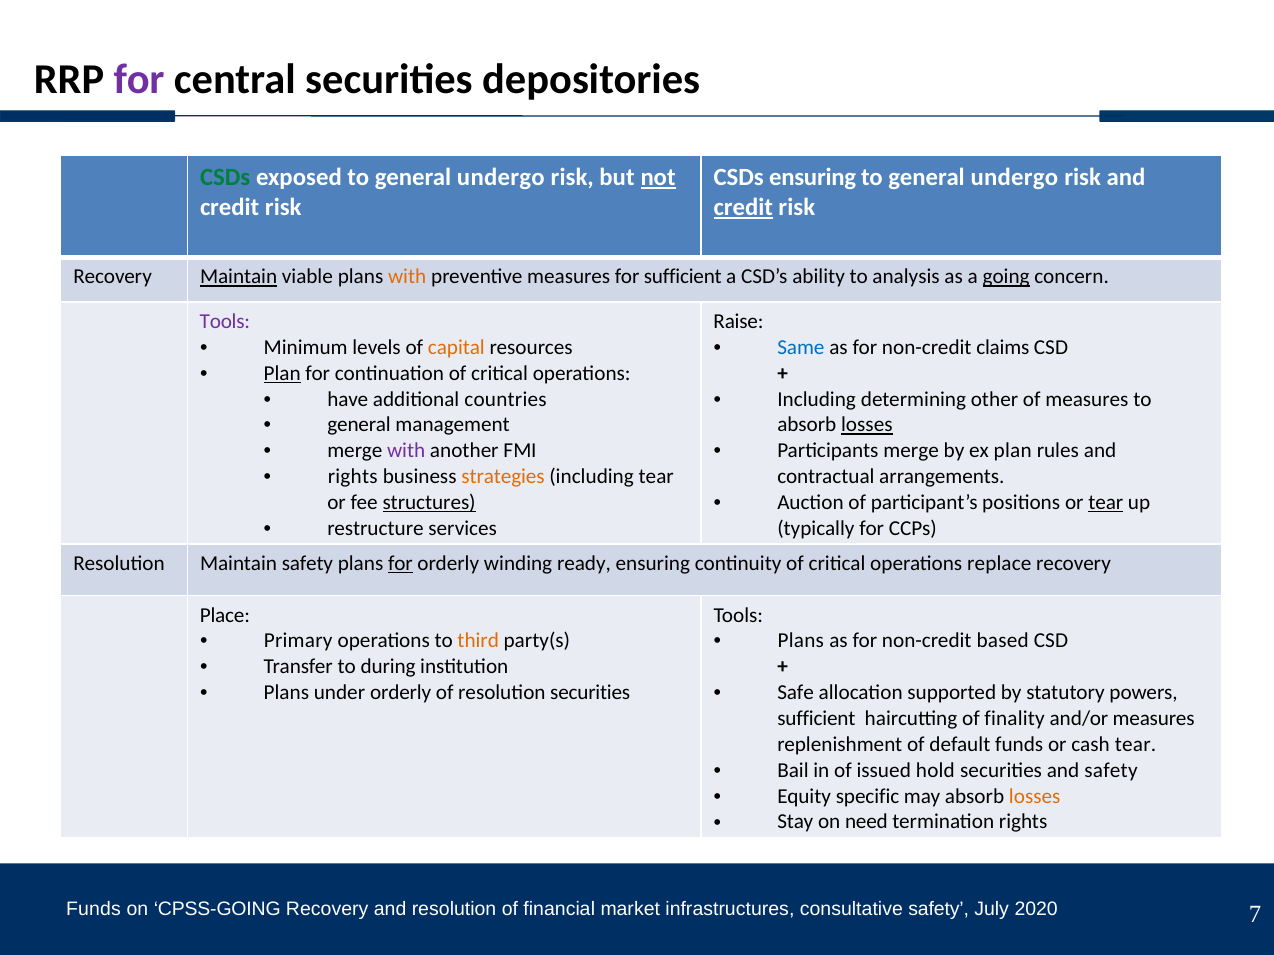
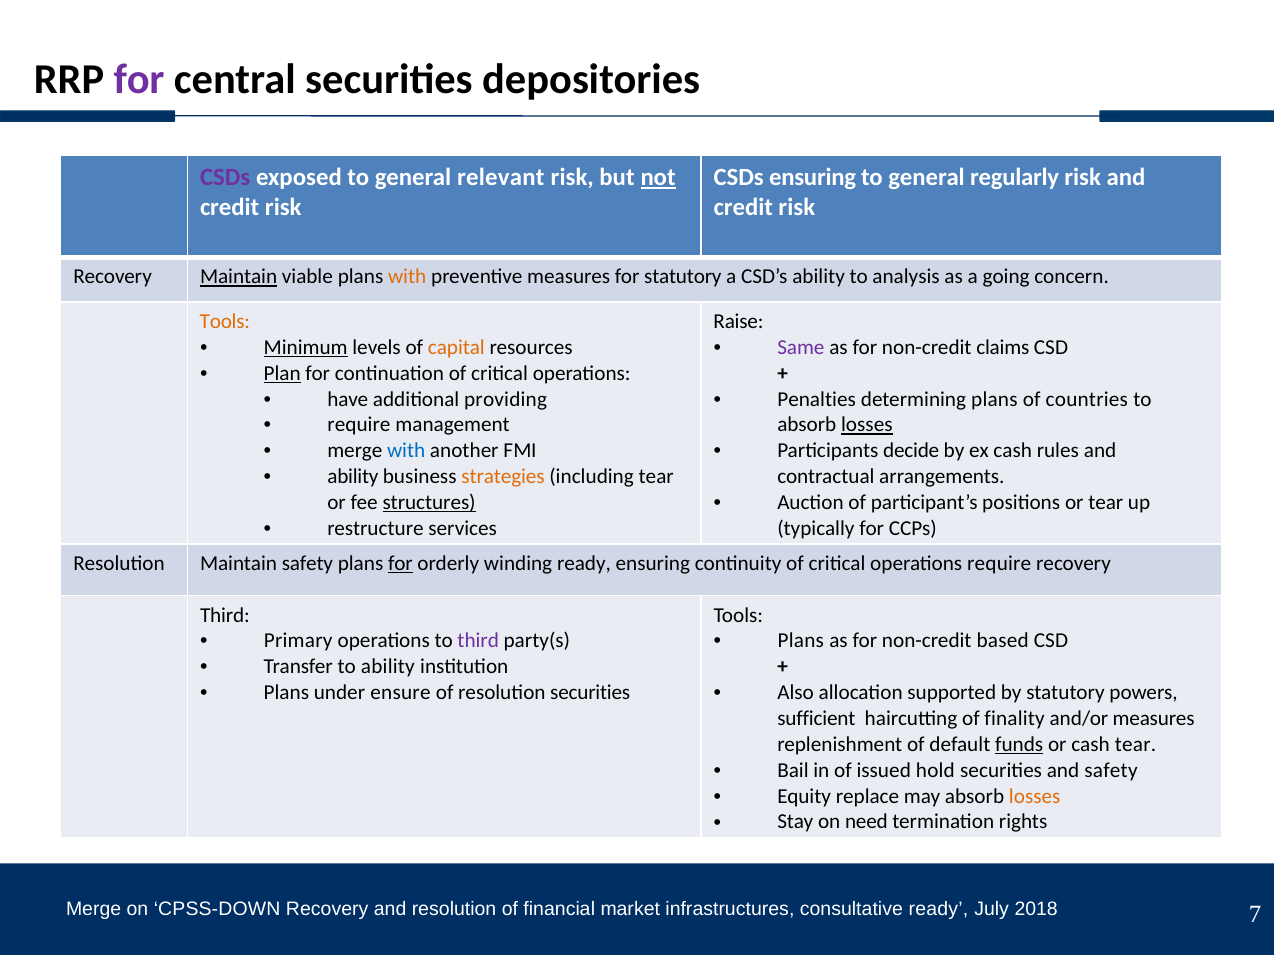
CSDs at (225, 177) colour: green -> purple
exposed to general undergo: undergo -> relevant
undergo at (1014, 177): undergo -> regularly
credit at (743, 207) underline: present -> none
for sufficient: sufficient -> statutory
going underline: present -> none
Tools at (225, 322) colour: purple -> orange
Minimum underline: none -> present
Same colour: blue -> purple
countries: countries -> providing
Including at (817, 399): Including -> Penalties
determining other: other -> plans
of measures: measures -> countries
general at (359, 425): general -> require
with at (406, 451) colour: purple -> blue
Participants merge: merge -> decide
ex plan: plan -> cash
rights at (353, 477): rights -> ability
tear at (1106, 503) underline: present -> none
operations replace: replace -> require
Place at (225, 615): Place -> Third
third at (478, 641) colour: orange -> purple
to during: during -> ability
under orderly: orderly -> ensure
Safe: Safe -> Also
funds at (1019, 745) underline: none -> present
specific: specific -> replace
Funds at (93, 910): Funds -> Merge
CPSS-GOING: CPSS-GOING -> CPSS-DOWN
consultative safety: safety -> ready
2020: 2020 -> 2018
